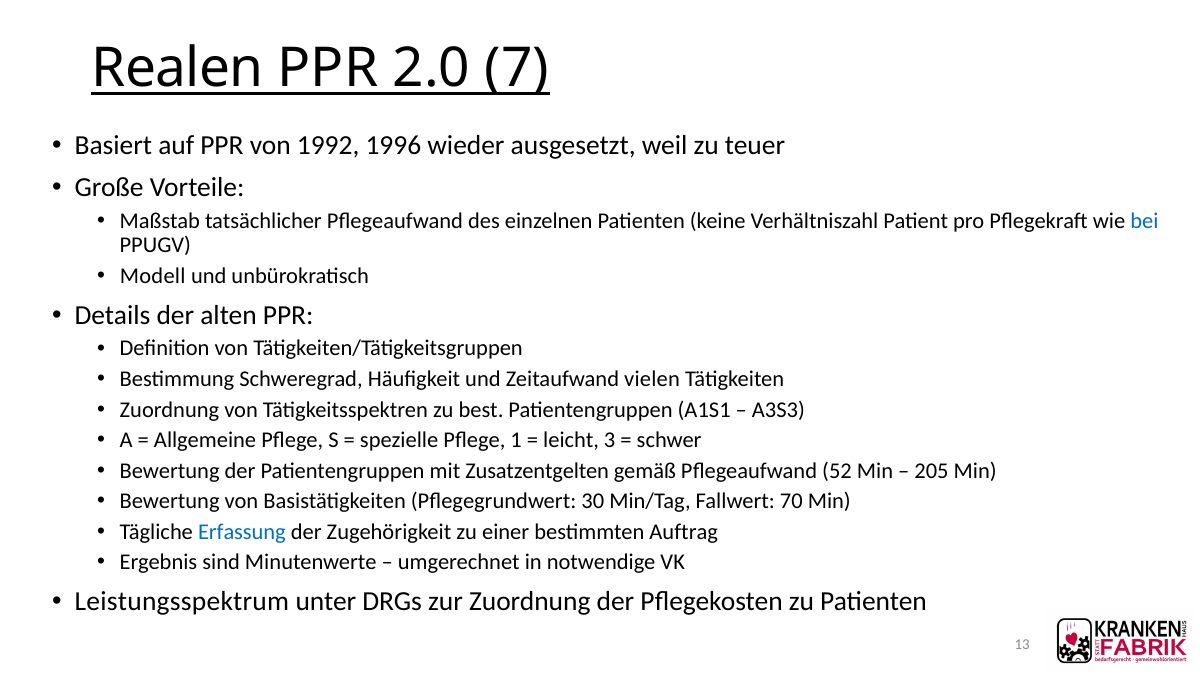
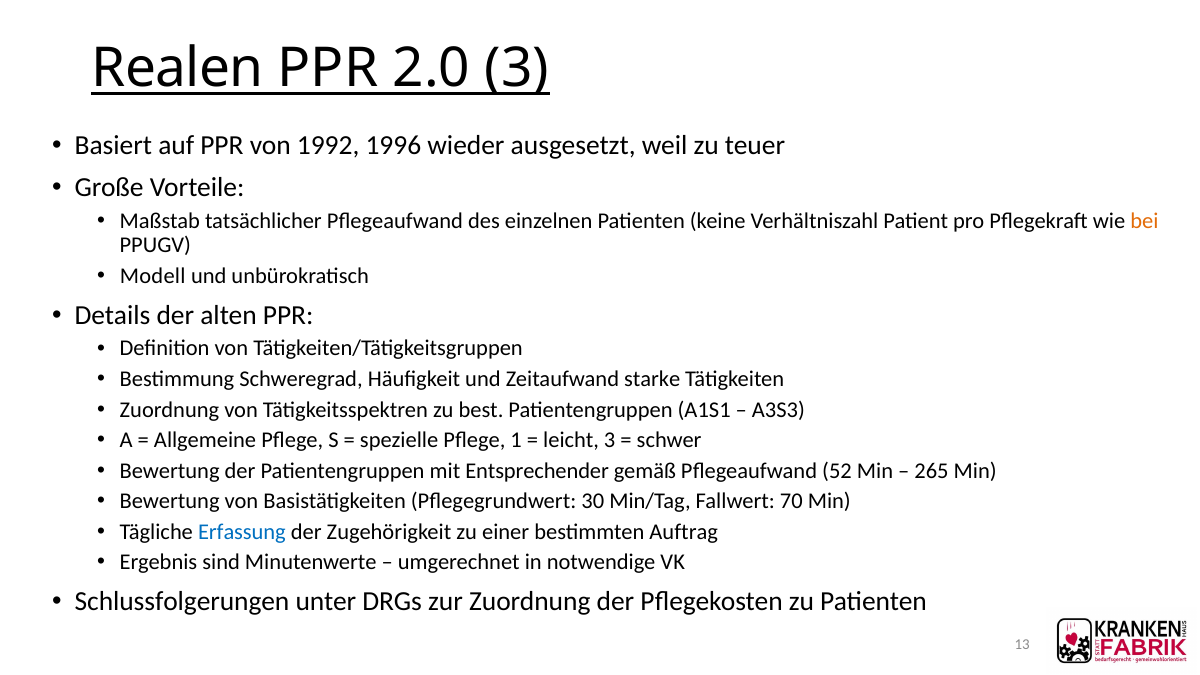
2.0 7: 7 -> 3
bei colour: blue -> orange
vielen: vielen -> starke
Zusatzentgelten: Zusatzentgelten -> Entsprechender
205: 205 -> 265
Leistungsspektrum: Leistungsspektrum -> Schlussfolgerungen
